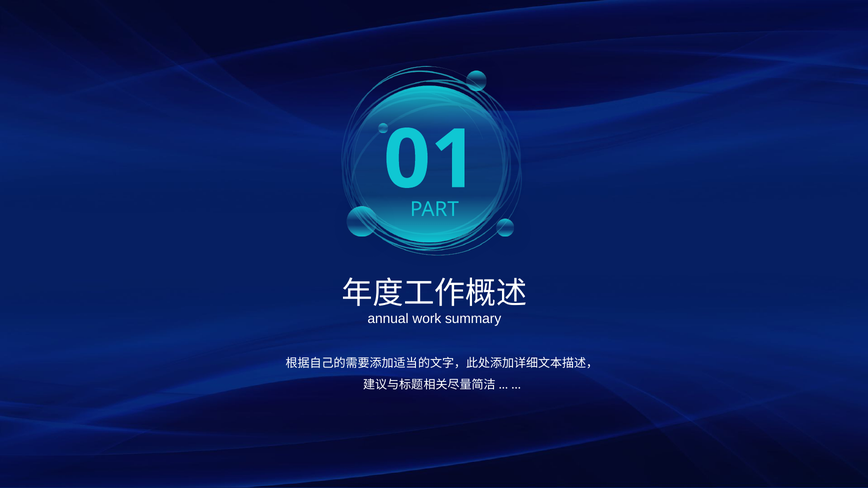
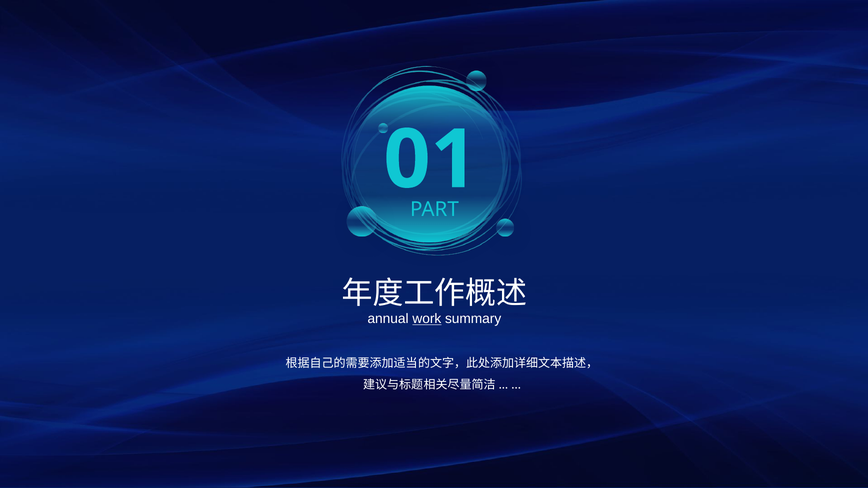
work underline: none -> present
